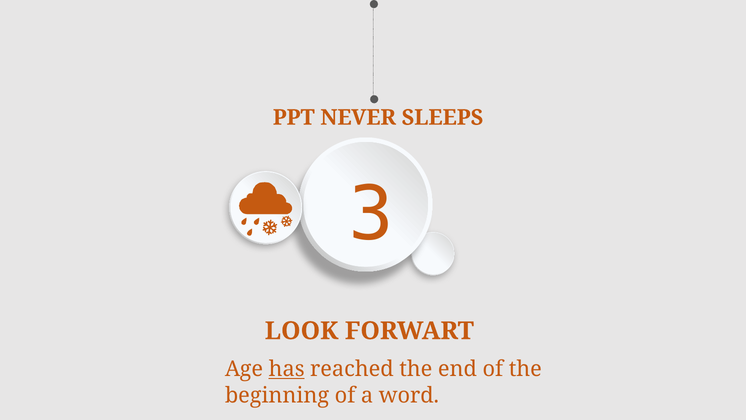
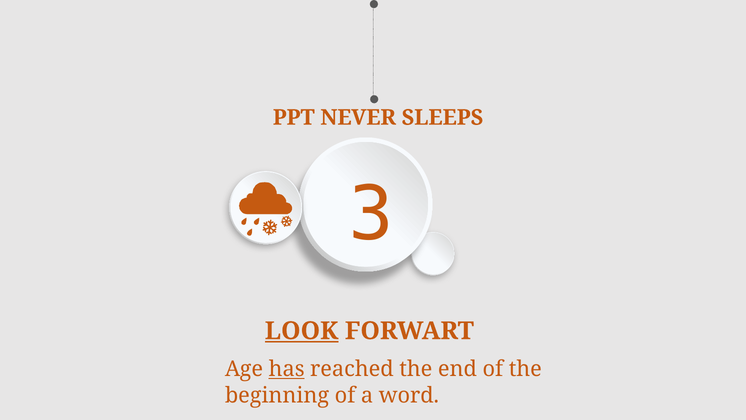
LOOK underline: none -> present
